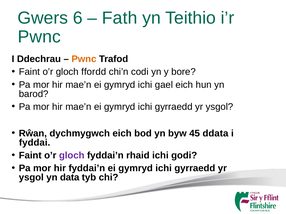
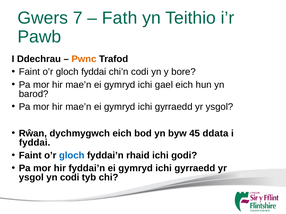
6: 6 -> 7
Pwnc at (39, 37): Pwnc -> Pawb
gloch ffordd: ffordd -> fyddai
gloch at (72, 156) colour: purple -> blue
yn data: data -> codi
